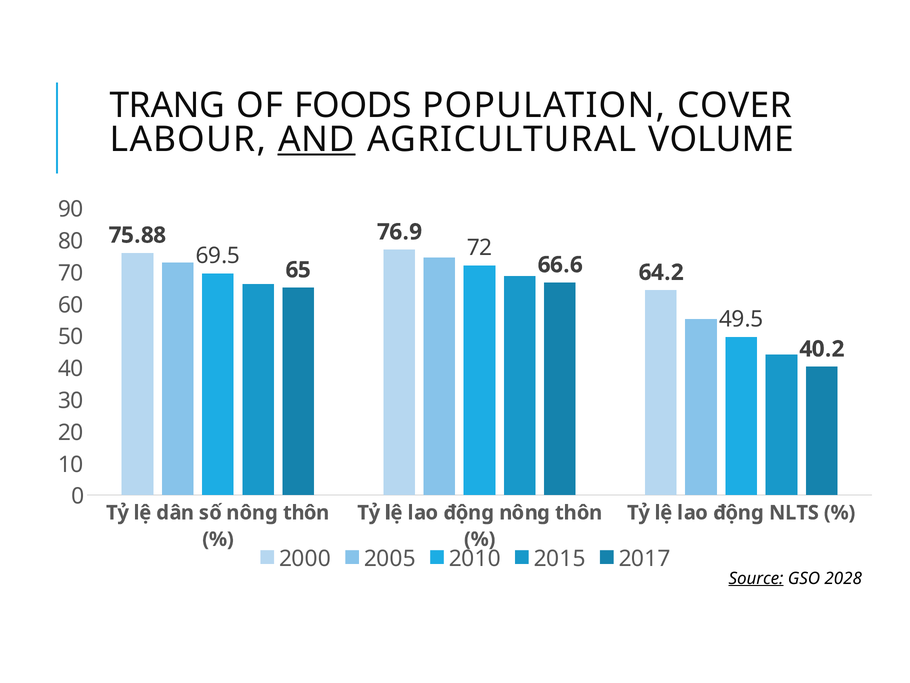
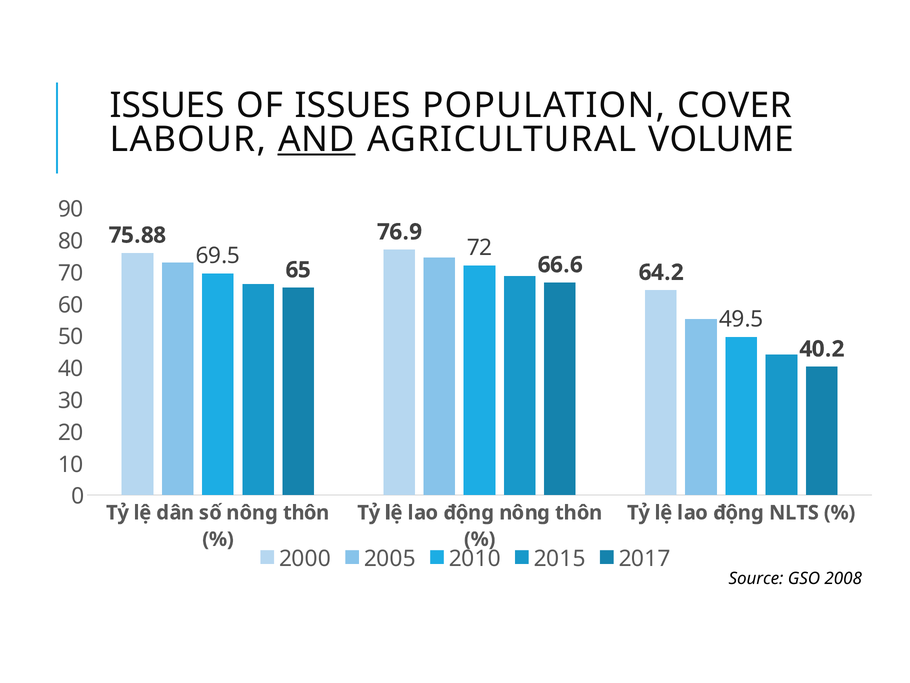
TRANG at (167, 105): TRANG -> ISSUES
OF FOODS: FOODS -> ISSUES
Source underline: present -> none
2028: 2028 -> 2008
